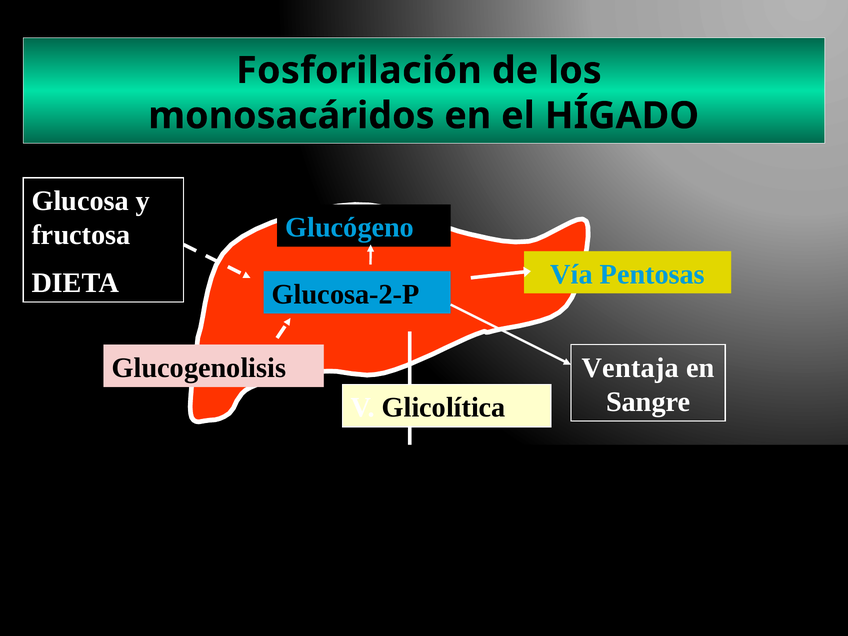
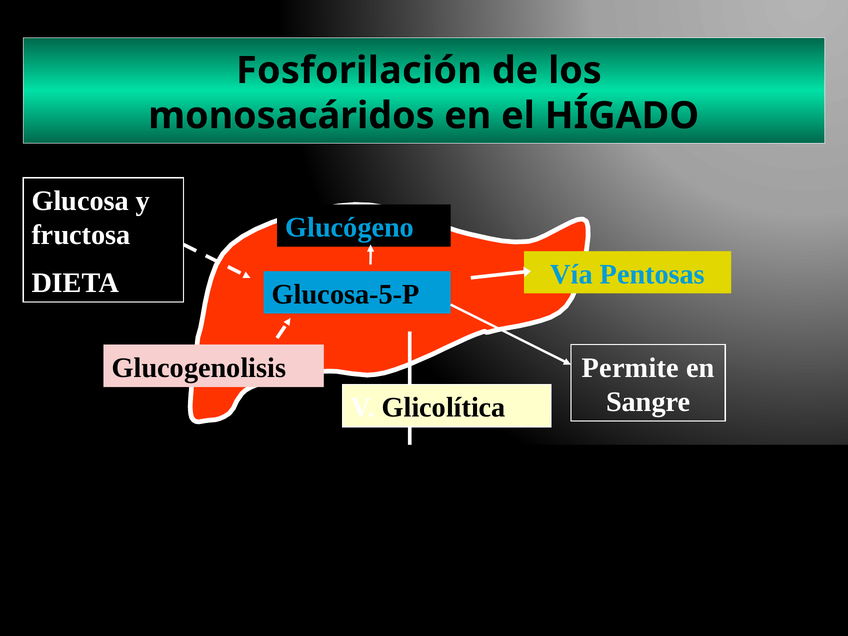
Glucosa-2-P: Glucosa-2-P -> Glucosa-5-P
Ventaja: Ventaja -> Permite
